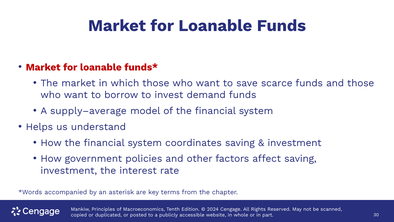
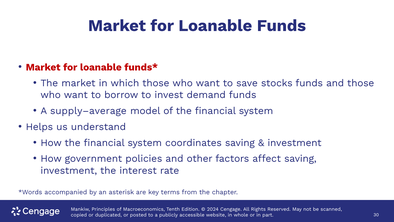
scarce: scarce -> stocks
